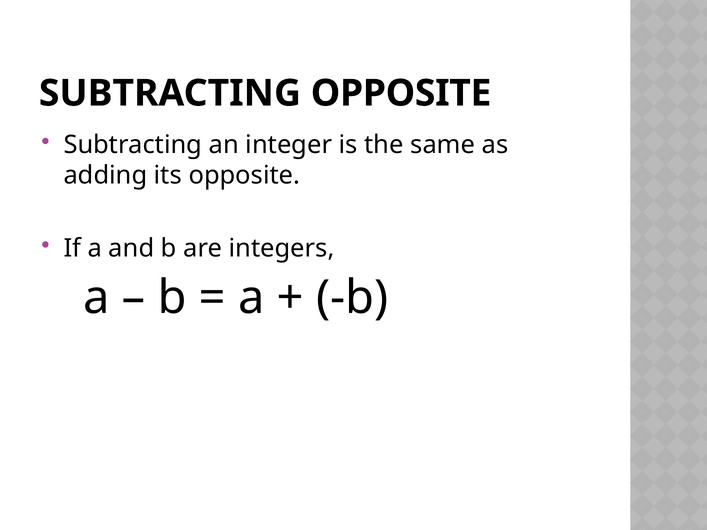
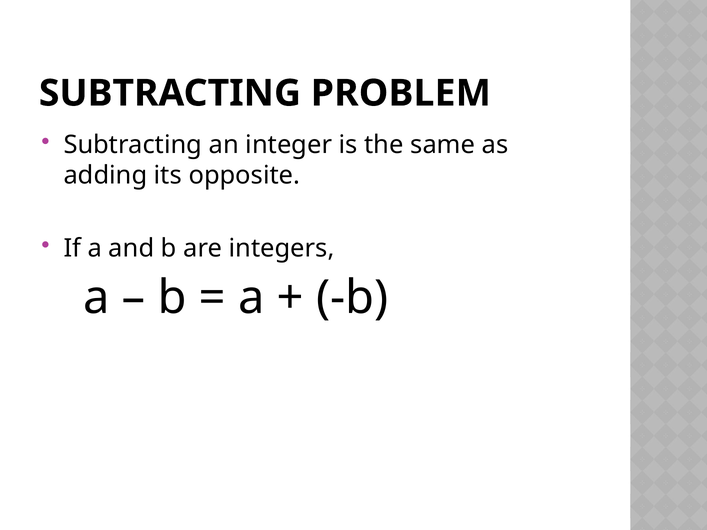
SUBTRACTING OPPOSITE: OPPOSITE -> PROBLEM
